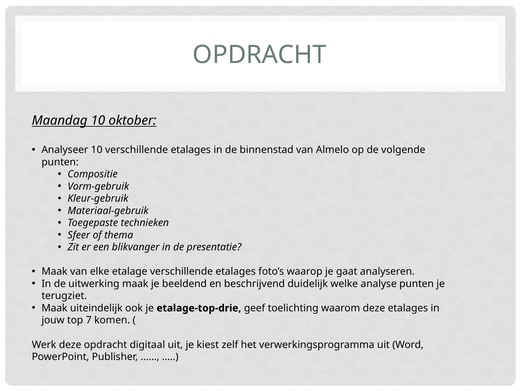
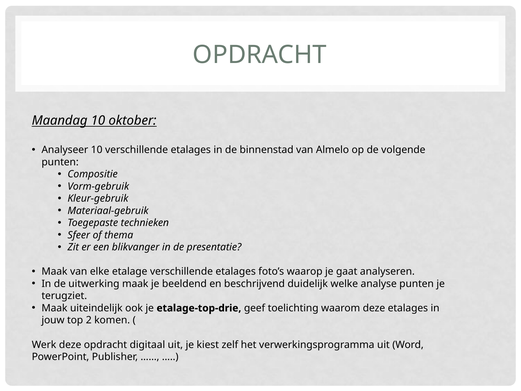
7: 7 -> 2
